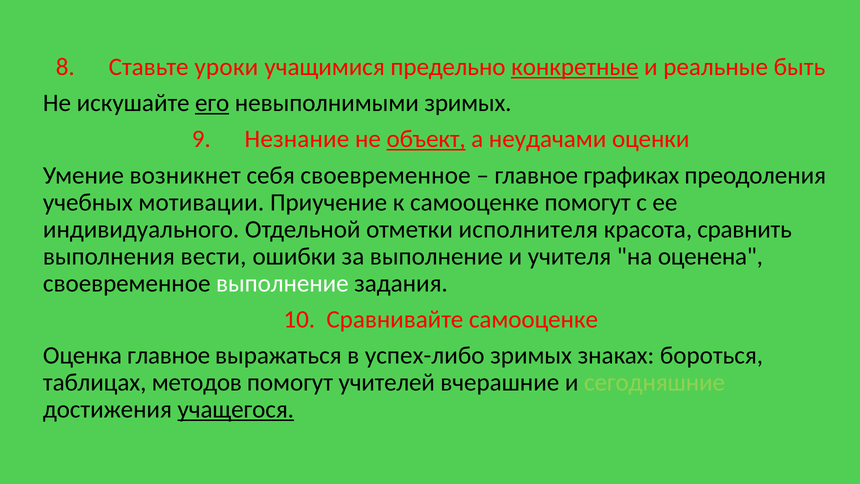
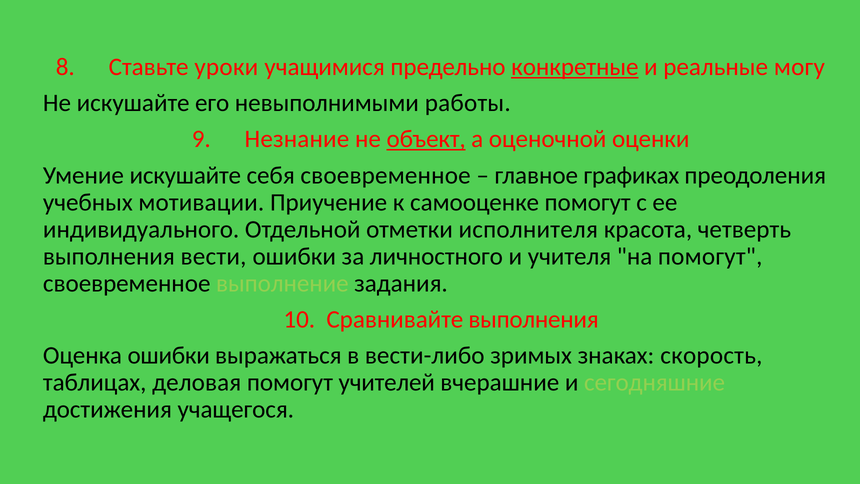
быть: быть -> могу
его underline: present -> none
невыполнимыми зримых: зримых -> работы
неудачами: неудачами -> оценочной
Умение возникнет: возникнет -> искушайте
сравнить: сравнить -> четверть
за выполнение: выполнение -> личностного
на оценена: оценена -> помогут
выполнение at (282, 283) colour: white -> light green
Сравнивайте самооценке: самооценке -> выполнения
Оценка главное: главное -> ошибки
успех-либо: успех-либо -> вести-либо
бороться: бороться -> скорость
методов: методов -> деловая
учащегося underline: present -> none
